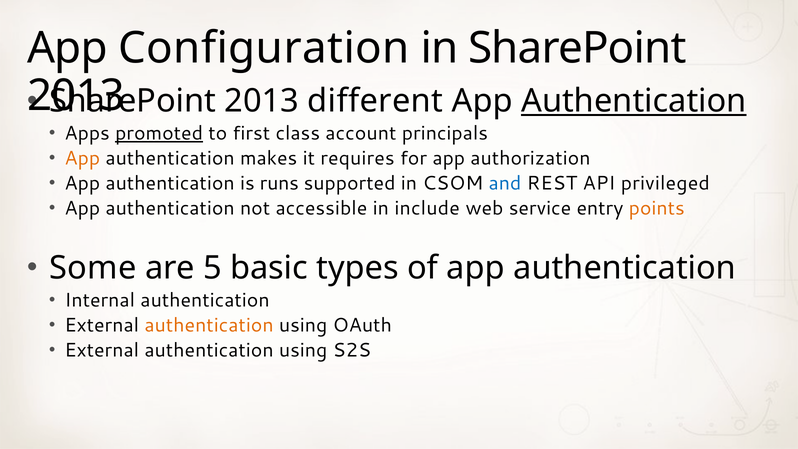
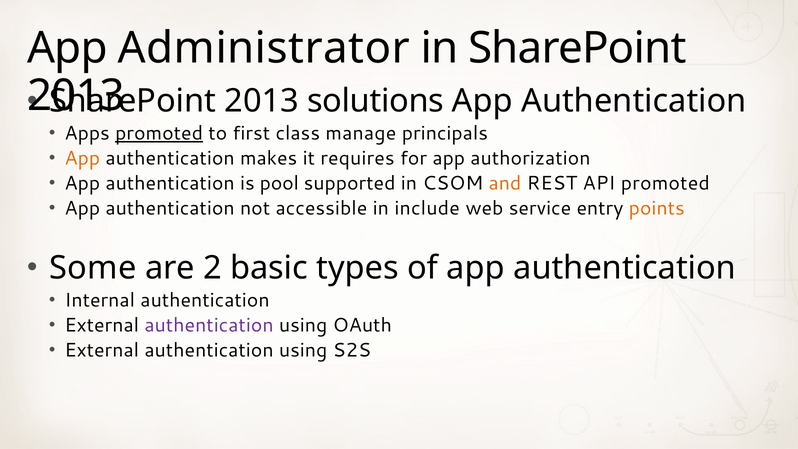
Configuration: Configuration -> Administrator
different: different -> solutions
Authentication at (634, 101) underline: present -> none
account: account -> manage
runs: runs -> pool
and colour: blue -> orange
API privileged: privileged -> promoted
5: 5 -> 2
authentication at (209, 325) colour: orange -> purple
